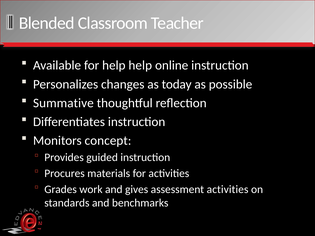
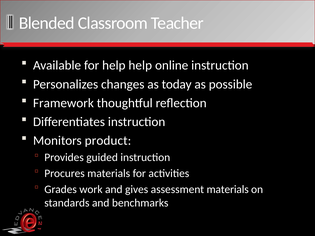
Summative: Summative -> Framework
concept: concept -> product
assessment activities: activities -> materials
